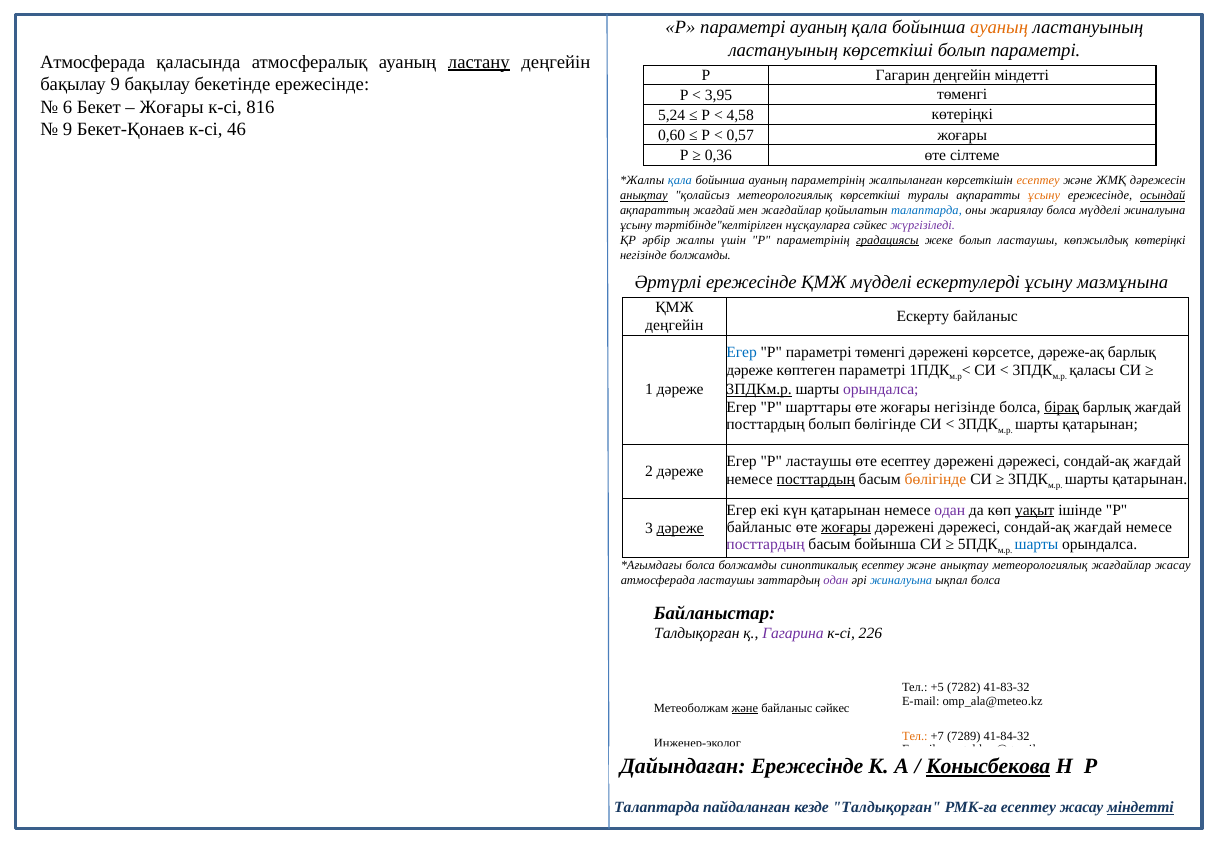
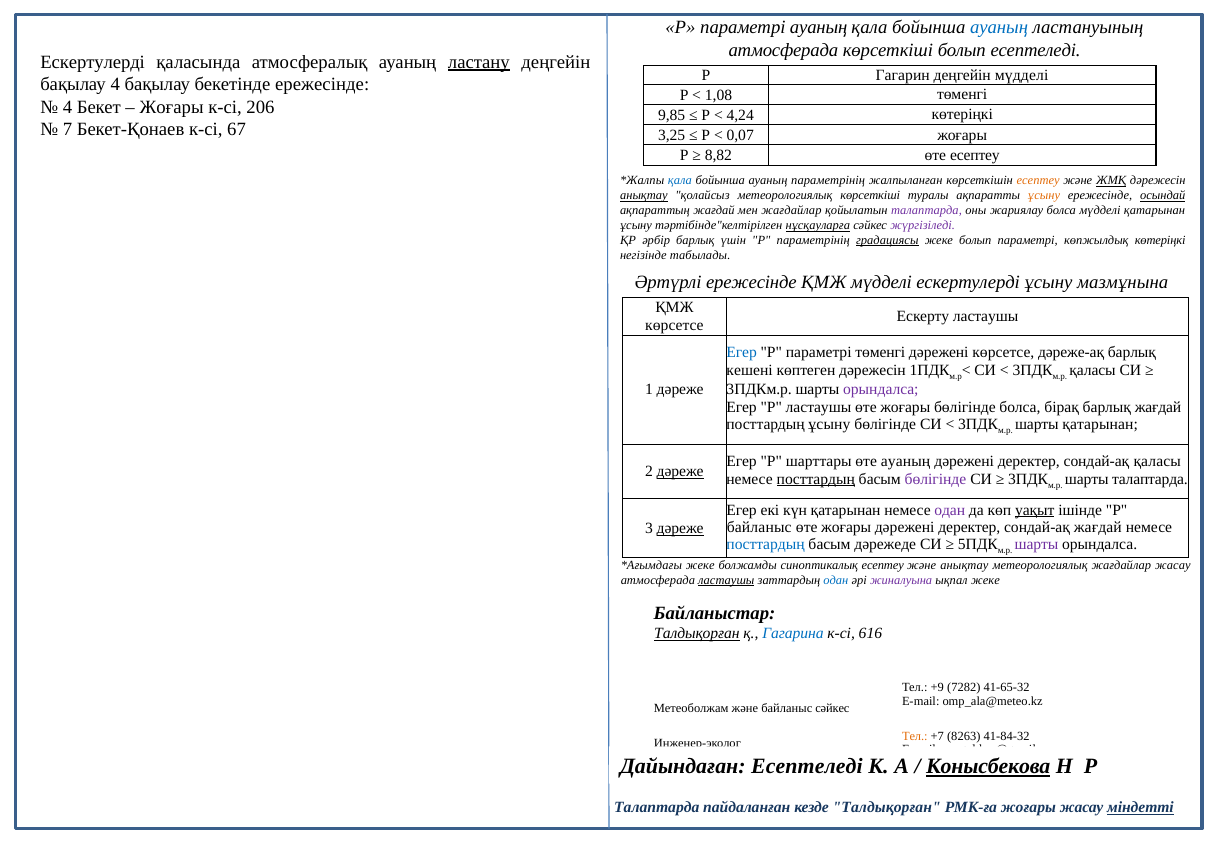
ауаның at (999, 28) colour: orange -> blue
ластануының at (783, 50): ластануының -> атмосферада
болып параметрі: параметрі -> есептеледі
Атмосферада at (93, 62): Атмосферада -> Ескертулерді
деңгейін міндетті: міндетті -> мүдделі
бақылау 9: 9 -> 4
3,95: 3,95 -> 1,08
6 at (67, 107): 6 -> 4
816: 816 -> 206
5,24: 5,24 -> 9,85
4,58: 4,58 -> 4,24
9 at (67, 129): 9 -> 7
46: 46 -> 67
0,60: 0,60 -> 3,25
0,57: 0,57 -> 0,07
0,36: 0,36 -> 8,82
өте сілтеме: сілтеме -> есептеу
ЖМҚ underline: none -> present
талаптарда at (926, 211) colour: blue -> purple
мүдделі жиналуына: жиналуына -> қатарынан
нұсқауларға underline: none -> present
әрбір жалпы: жалпы -> барлық
болып ластаушы: ластаушы -> параметрі
негізінде болжамды: болжамды -> табылады
Ескерту байланыс: байланыс -> ластаушы
деңгейін at (674, 325): деңгейін -> көрсетсе
дәреже at (750, 370): дәреже -> кешені
көптеген параметрі: параметрі -> дәрежесін
3ПДКм.р underline: present -> none
P шарттары: шарттары -> ластаушы
жоғары негізінде: негізінде -> бөлігінде
бірақ underline: present -> none
посттардың болып: болып -> ұсыну
Р ластаушы: ластаушы -> шарттары
өте есептеу: есептеу -> ауаның
дәрежесі at (1029, 462): дәрежесі -> деректер
жағдай at (1157, 462): жағдай -> қаласы
дәреже at (680, 472) underline: none -> present
бөлігінде at (935, 479) colour: orange -> purple
қатарынан at (1150, 479): қатарынан -> талаптарда
жоғары at (846, 527) underline: present -> none
дәрежесі at (969, 527): дәрежесі -> деректер
посттардың at (766, 544) colour: purple -> blue
басым бойынша: бойынша -> дәрежеде
шарты at (1037, 544) colour: blue -> purple
болса at (700, 565): болса -> жеке
ластаушы at (726, 580) underline: none -> present
одан at (836, 580) colour: purple -> blue
жиналуына at (901, 580) colour: blue -> purple
ықпал болса: болса -> жеке
Талдықорған at (697, 634) underline: none -> present
Гагарина colour: purple -> blue
226: 226 -> 616
+5: +5 -> +9
41-83-32: 41-83-32 -> 41-65-32
және at (745, 708) underline: present -> none
7289: 7289 -> 8263
Дайындаған Ережесінде: Ережесінде -> Есептеледі
РМК-ға есептеу: есептеу -> жоғары
